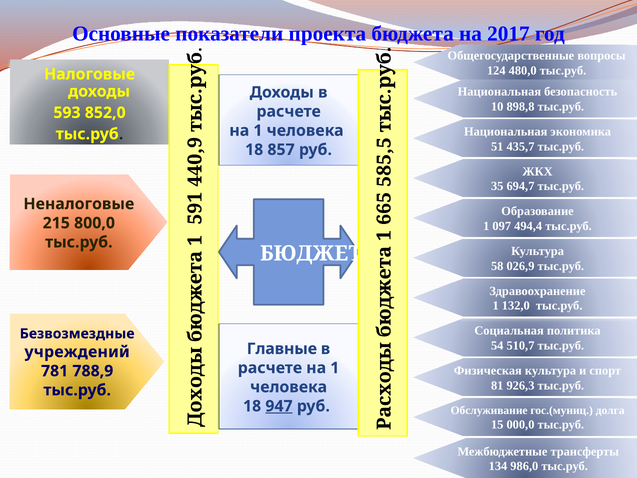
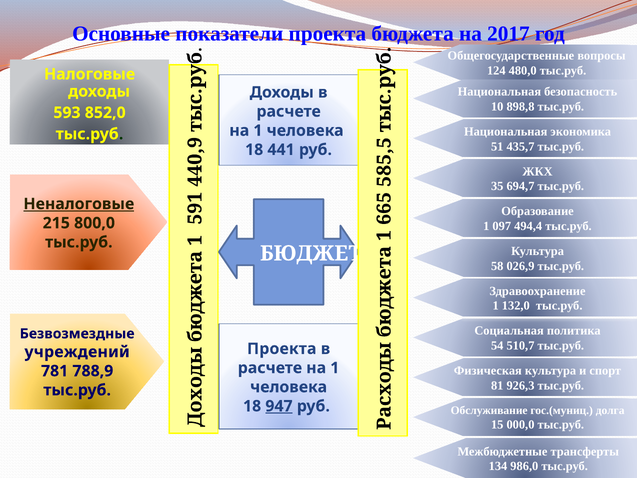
857: 857 -> 441
Неналоговые underline: none -> present
Главные at (282, 349): Главные -> Проекта
